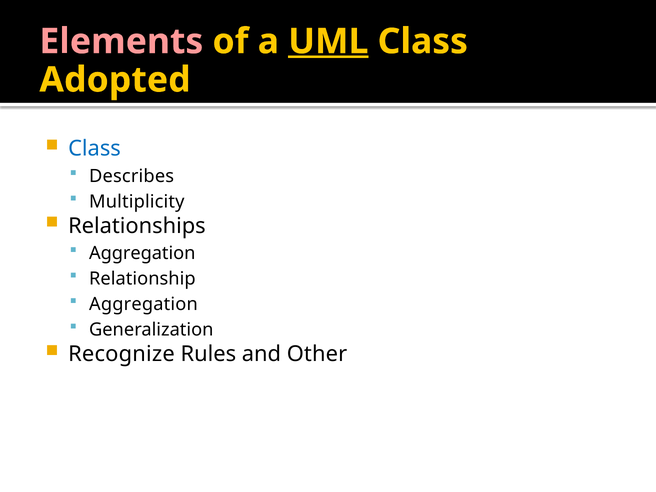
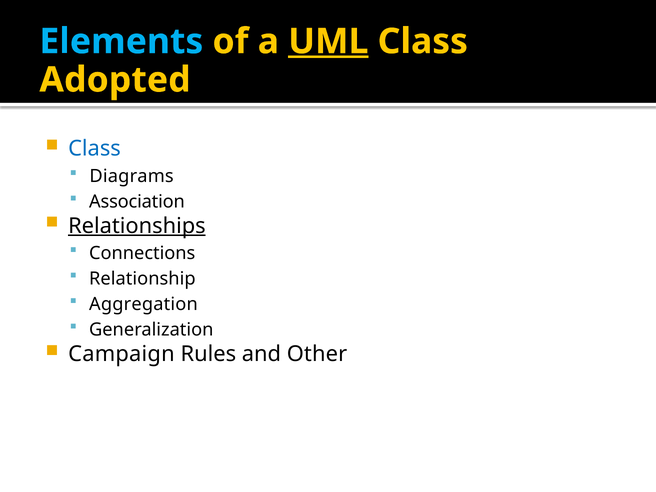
Elements colour: pink -> light blue
Describes: Describes -> Diagrams
Multiplicity: Multiplicity -> Association
Relationships underline: none -> present
Aggregation at (142, 253): Aggregation -> Connections
Recognize: Recognize -> Campaign
